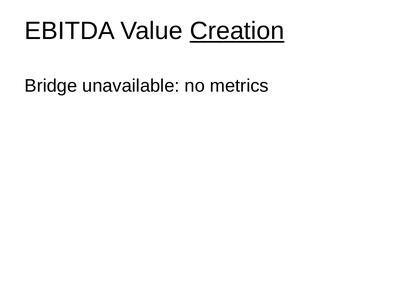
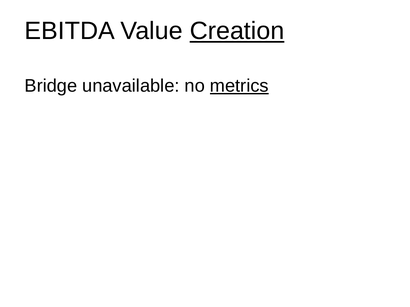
metrics underline: none -> present
